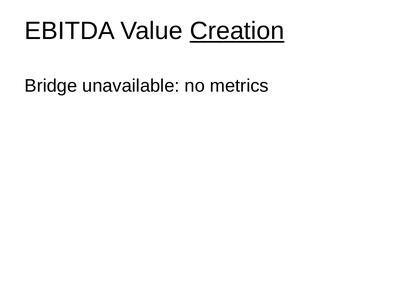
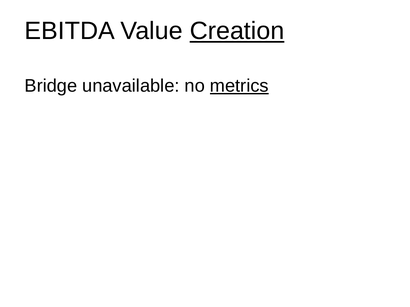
metrics underline: none -> present
